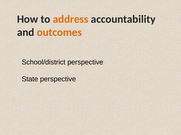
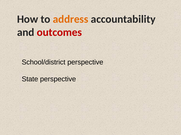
outcomes colour: orange -> red
